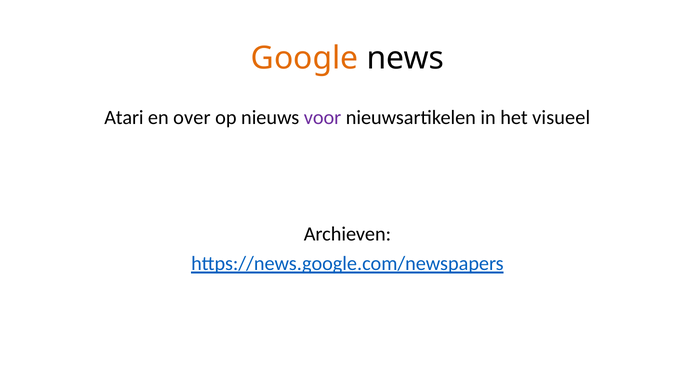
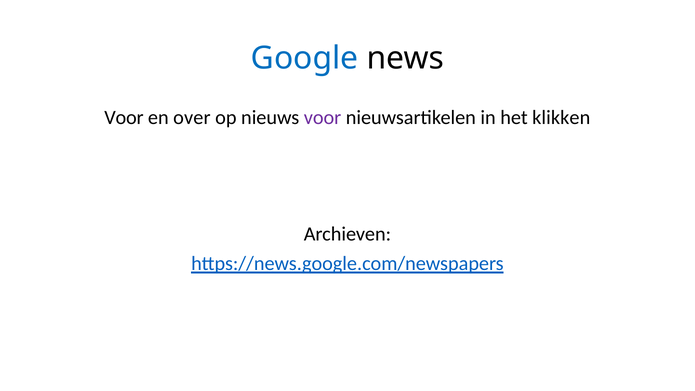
Google colour: orange -> blue
Atari at (124, 118): Atari -> Voor
visueel: visueel -> klikken
